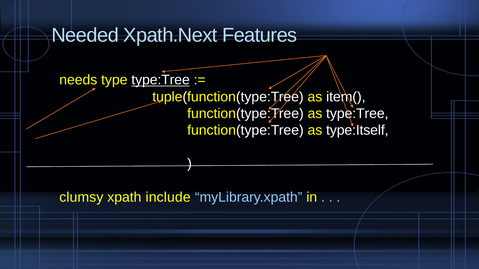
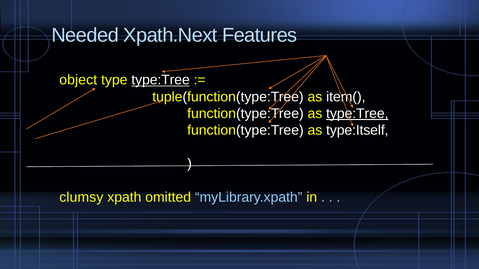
needs: needs -> object
type:Tree at (357, 114) underline: none -> present
include: include -> omitted
